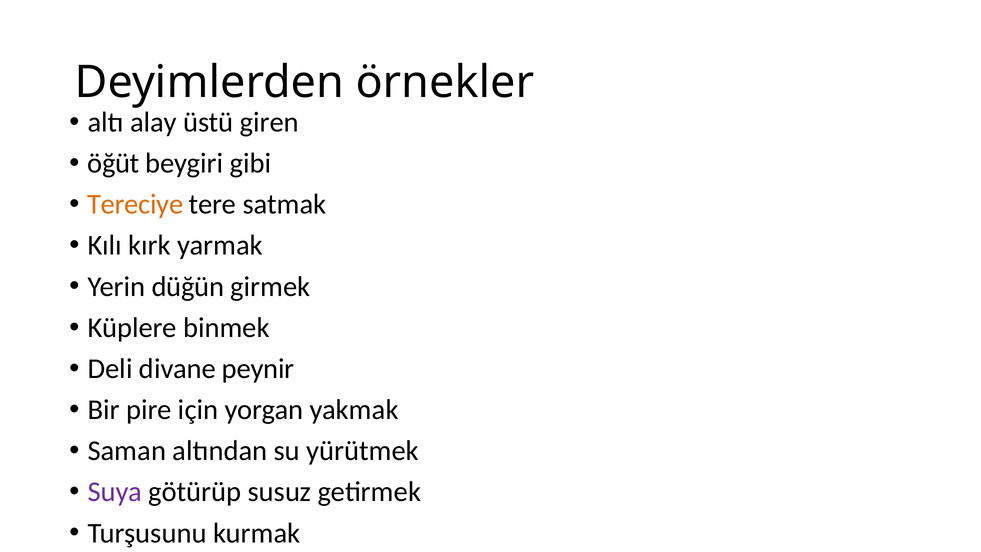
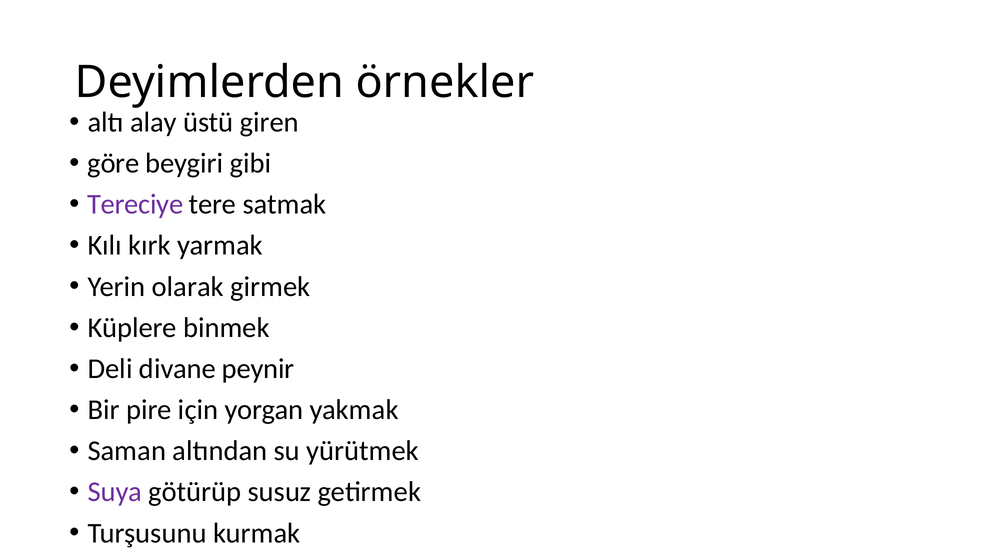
öğüt: öğüt -> göre
Tereciye colour: orange -> purple
düğün: düğün -> olarak
